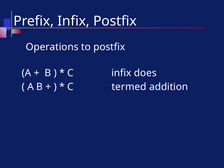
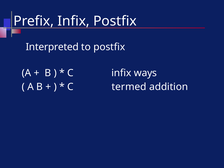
Operations: Operations -> Interpreted
does: does -> ways
